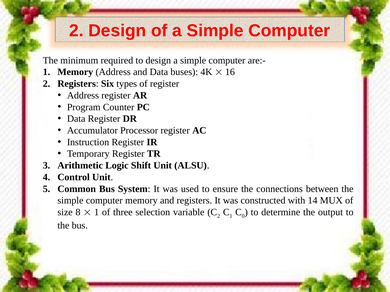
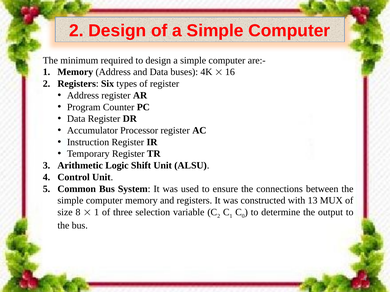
14: 14 -> 13
